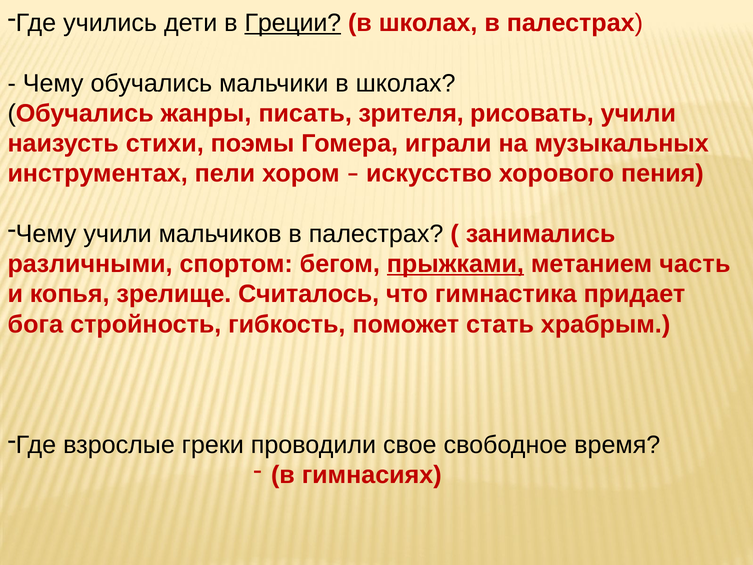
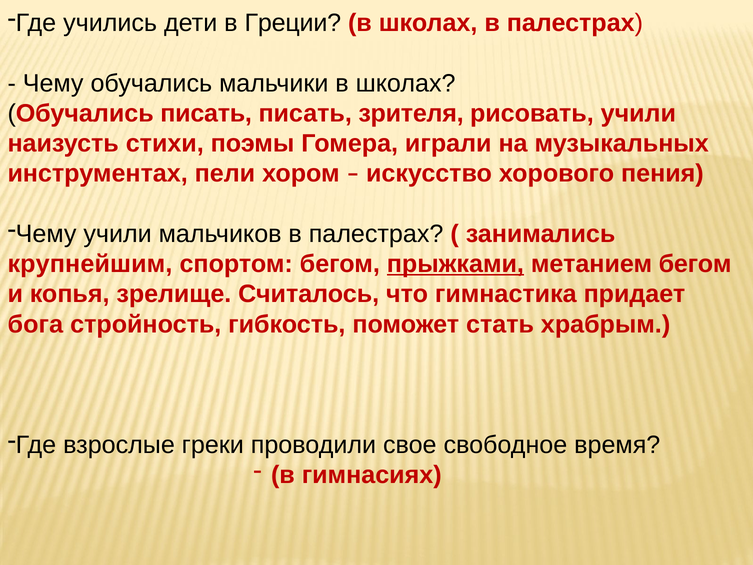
Греции underline: present -> none
Обучались жанры: жанры -> писать
различными: различными -> крупнейшим
метанием часть: часть -> бегом
